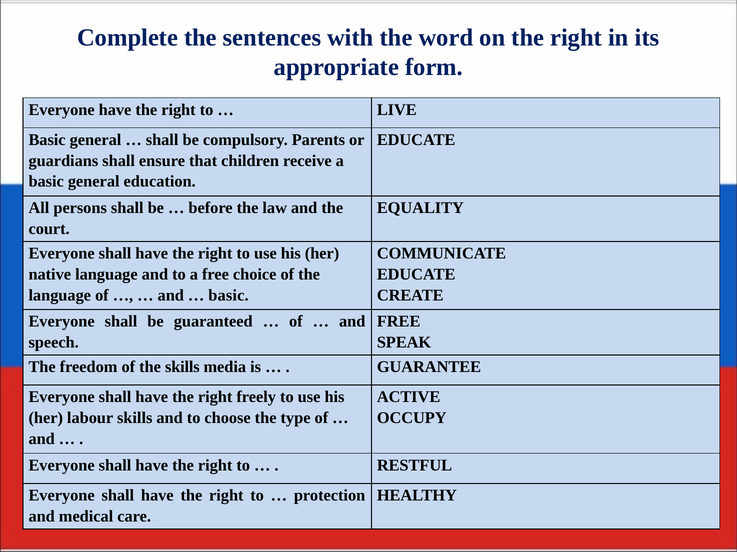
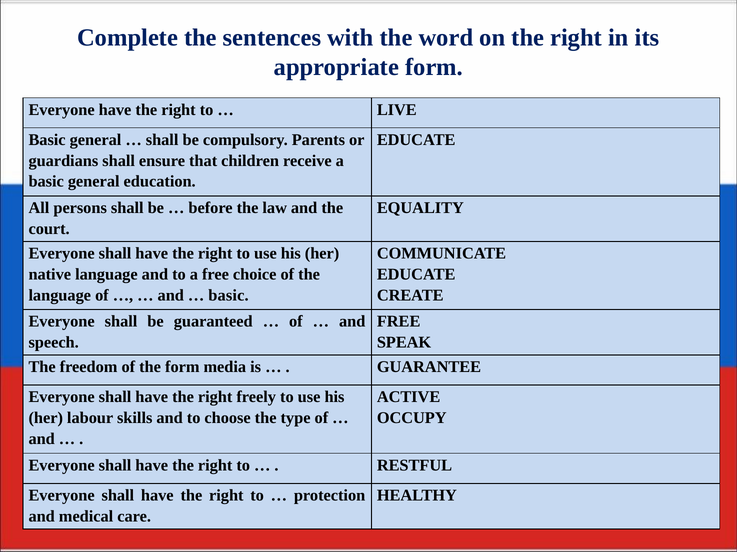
the skills: skills -> form
